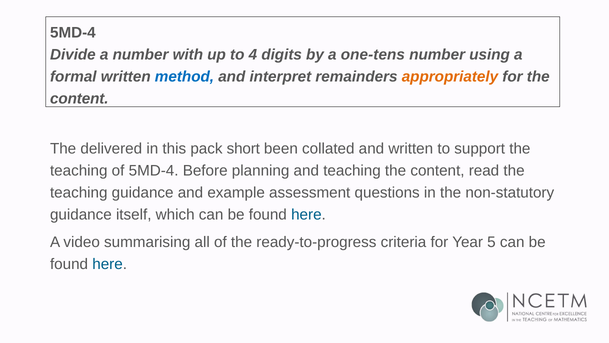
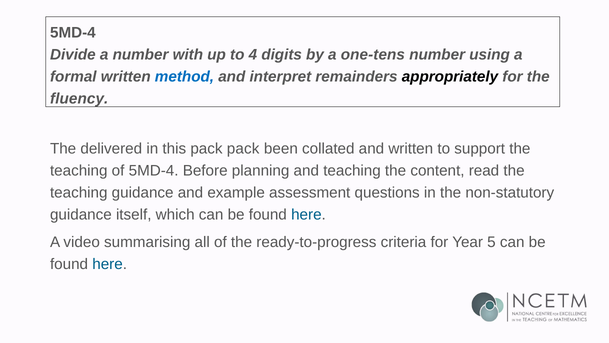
appropriately colour: orange -> black
content at (79, 99): content -> fluency
pack short: short -> pack
